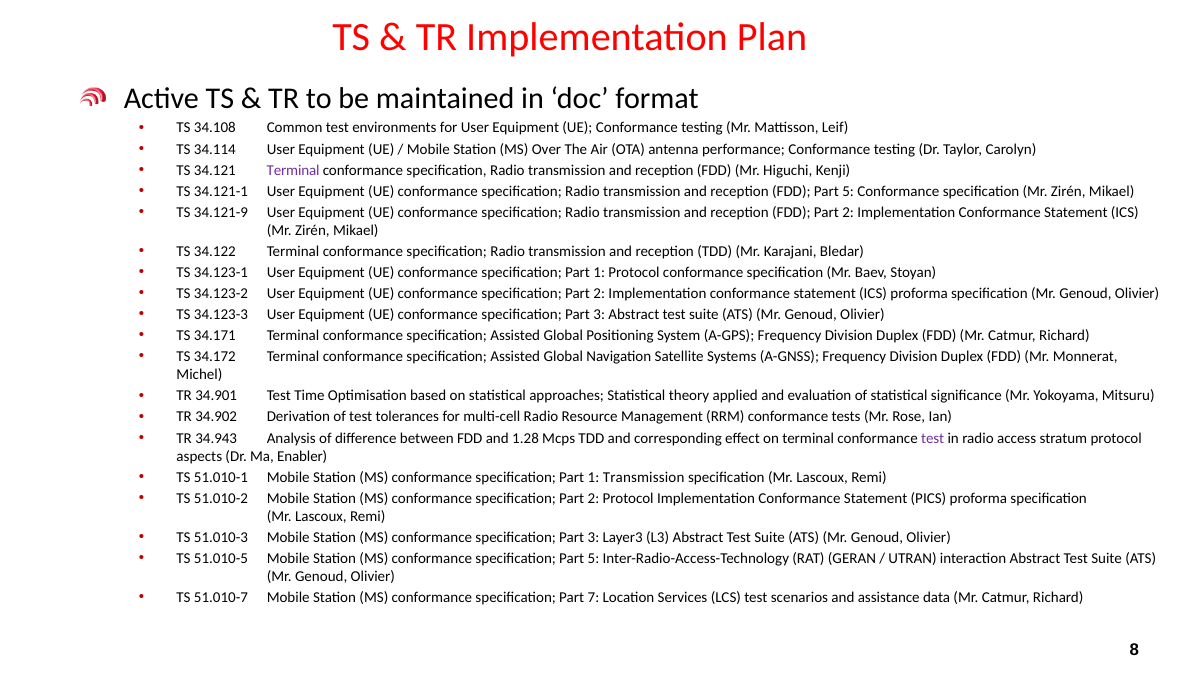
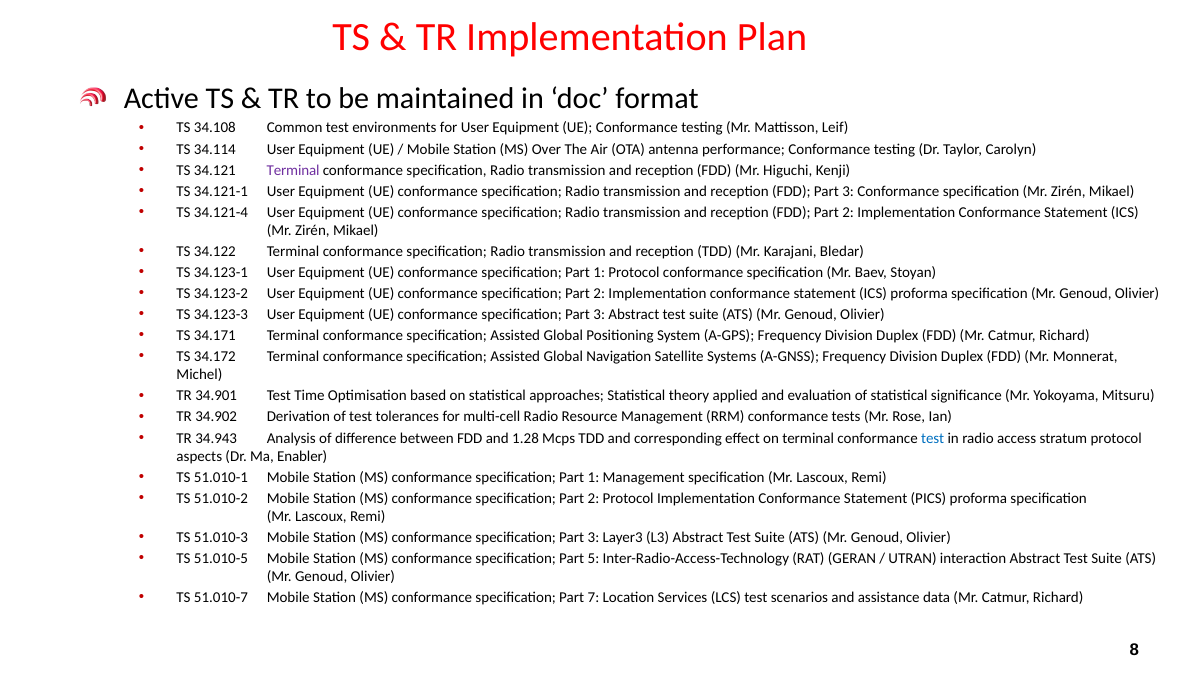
FDD Part 5: 5 -> 3
34.121-9: 34.121-9 -> 34.121-4
test at (933, 438) colour: purple -> blue
1 Transmission: Transmission -> Management
